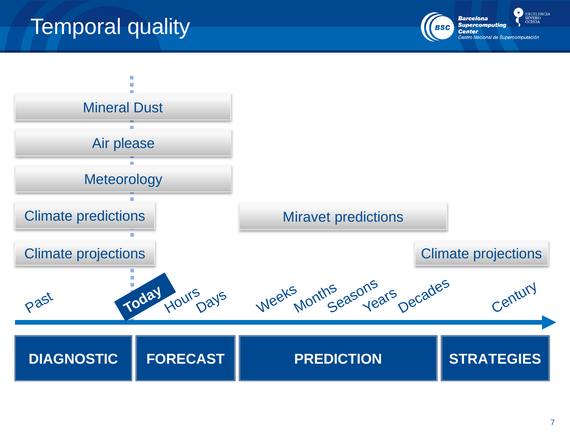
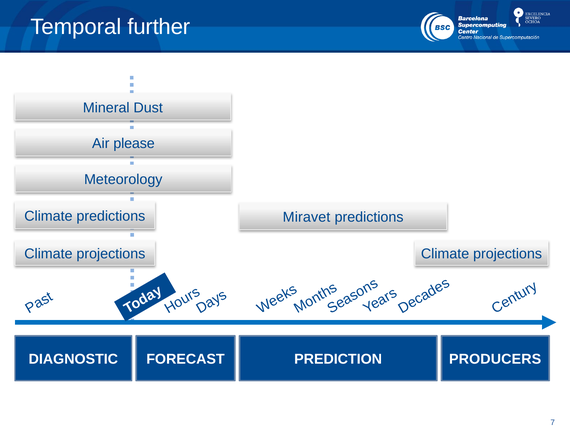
quality: quality -> further
STRATEGIES: STRATEGIES -> PRODUCERS
